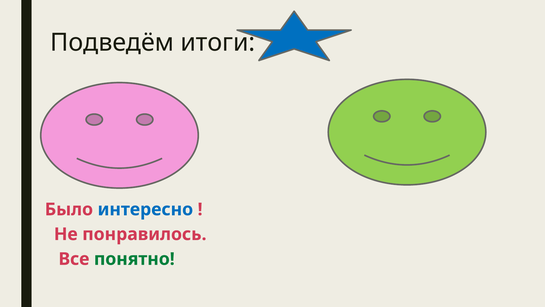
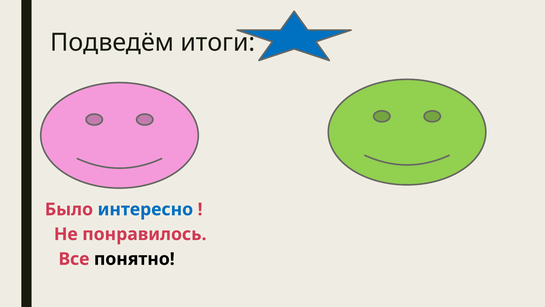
понятно colour: green -> black
